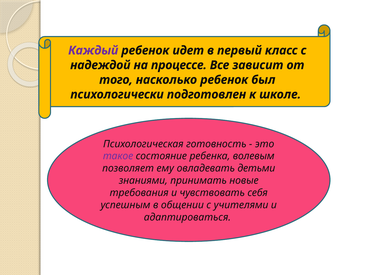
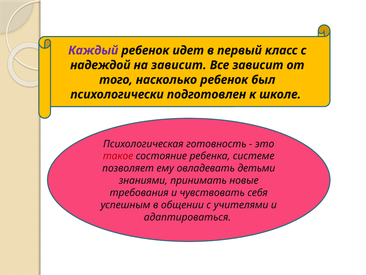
на процессе: процессе -> зависит
такое colour: purple -> red
волевым: волевым -> системе
